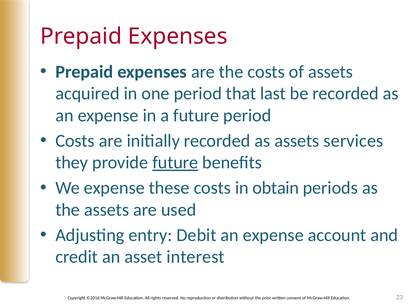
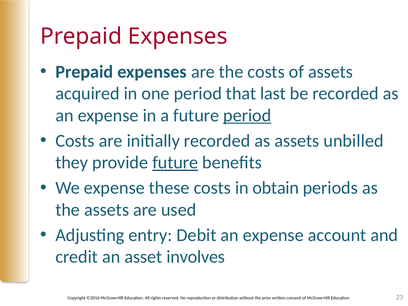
period at (247, 115) underline: none -> present
services: services -> unbilled
interest: interest -> involves
